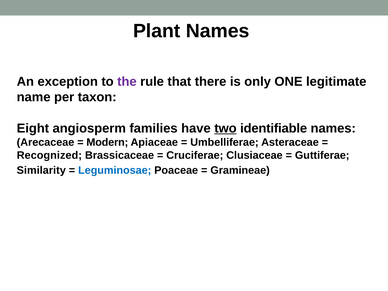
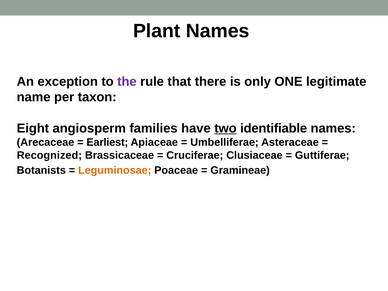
Modern: Modern -> Earliest
Similarity: Similarity -> Botanists
Leguminosae colour: blue -> orange
